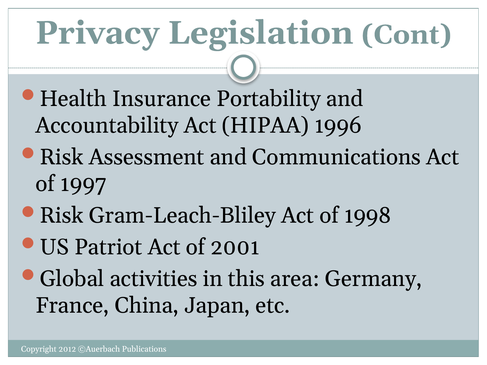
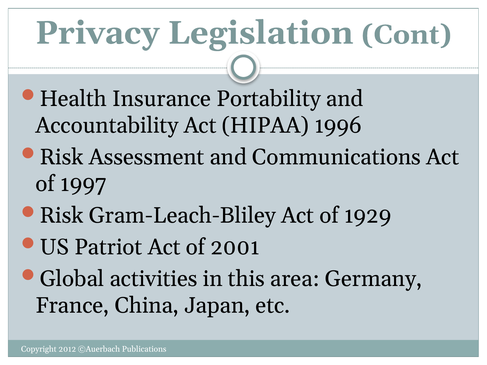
1998: 1998 -> 1929
